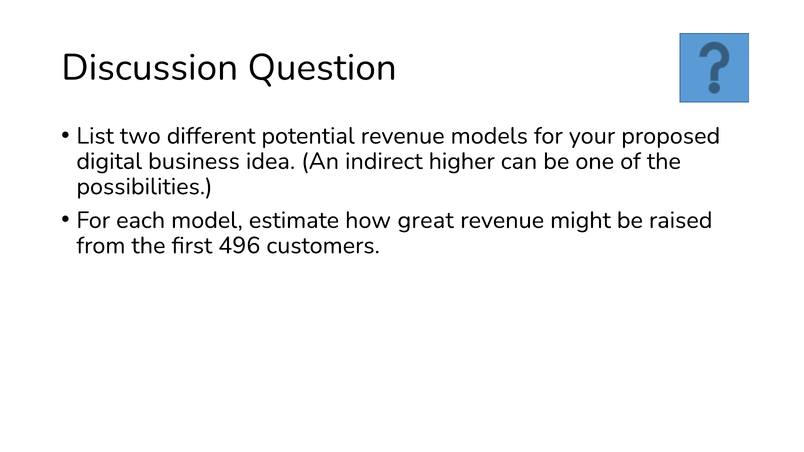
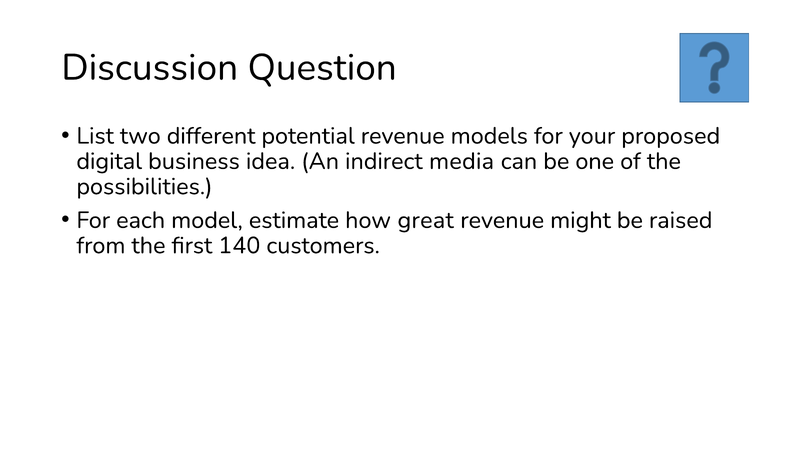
higher: higher -> media
496: 496 -> 140
